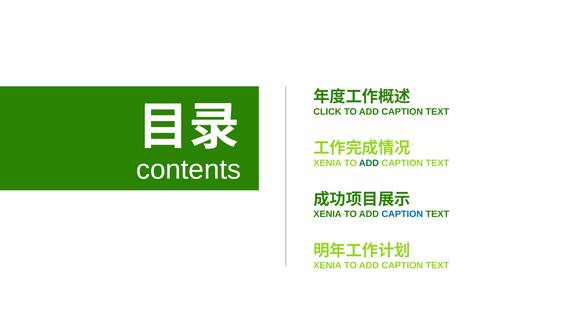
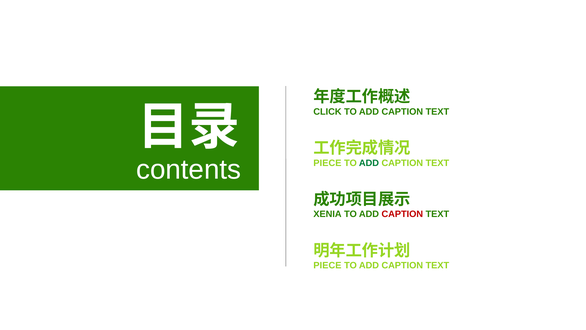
XENIA at (327, 163): XENIA -> PIECE
CAPTION at (402, 214) colour: blue -> red
XENIA at (327, 265): XENIA -> PIECE
